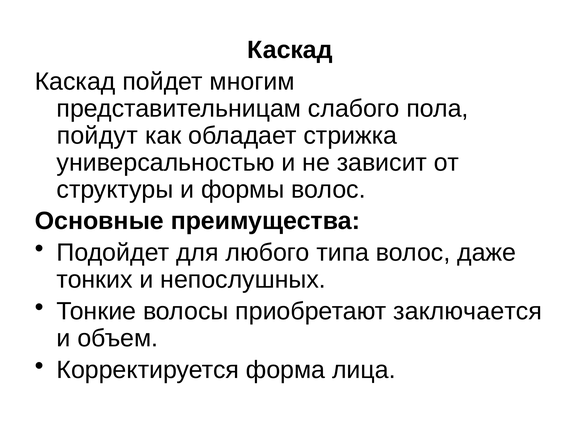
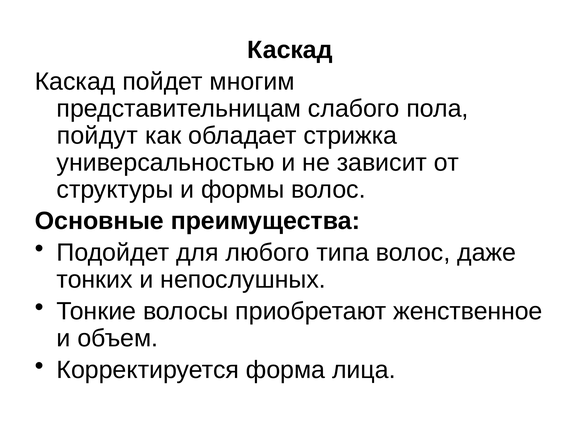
заключается: заключается -> женственное
